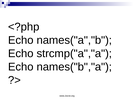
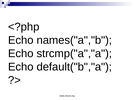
names("b","a: names("b","a -> default("b","a
